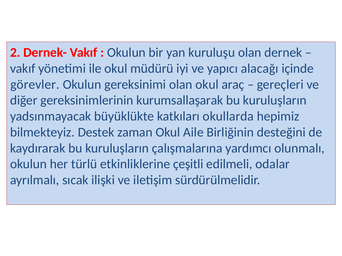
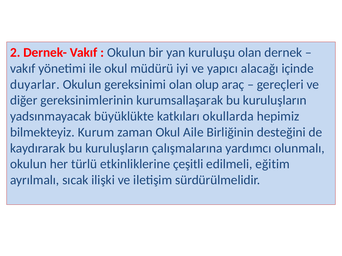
görevler: görevler -> duyarlar
olan okul: okul -> olup
Destek: Destek -> Kurum
odalar: odalar -> eğitim
